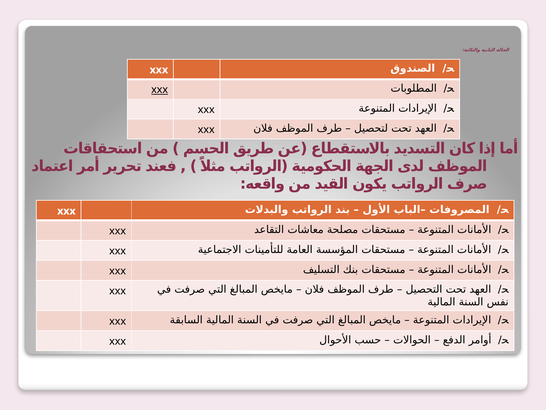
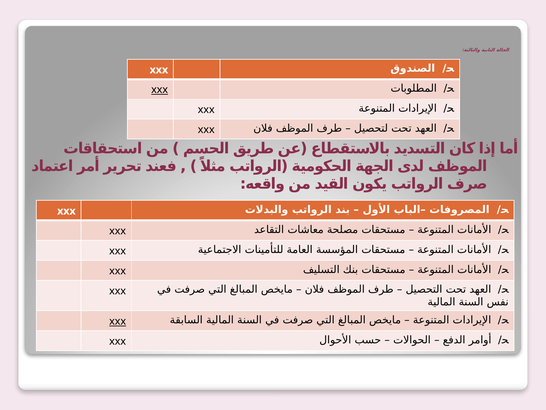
xxx at (118, 321) underline: none -> present
